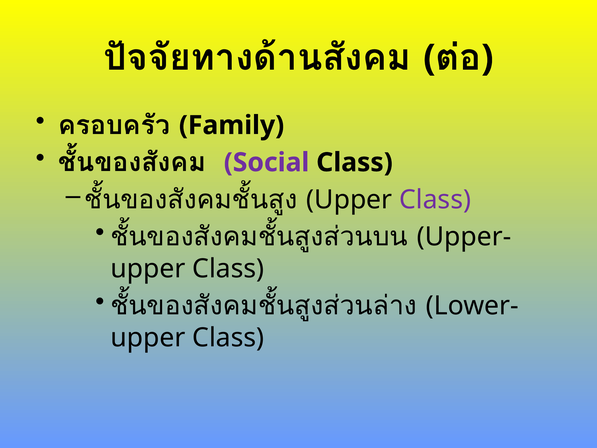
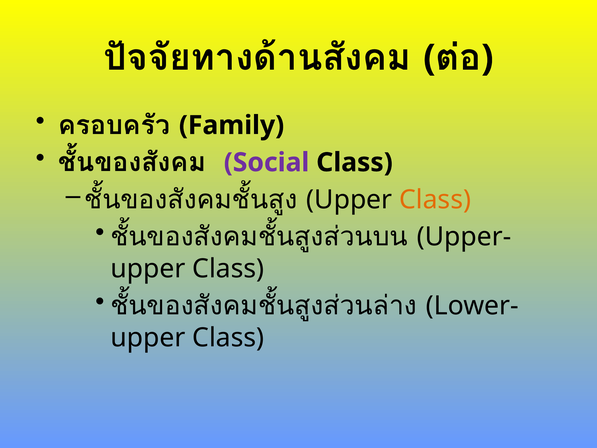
Class at (435, 200) colour: purple -> orange
